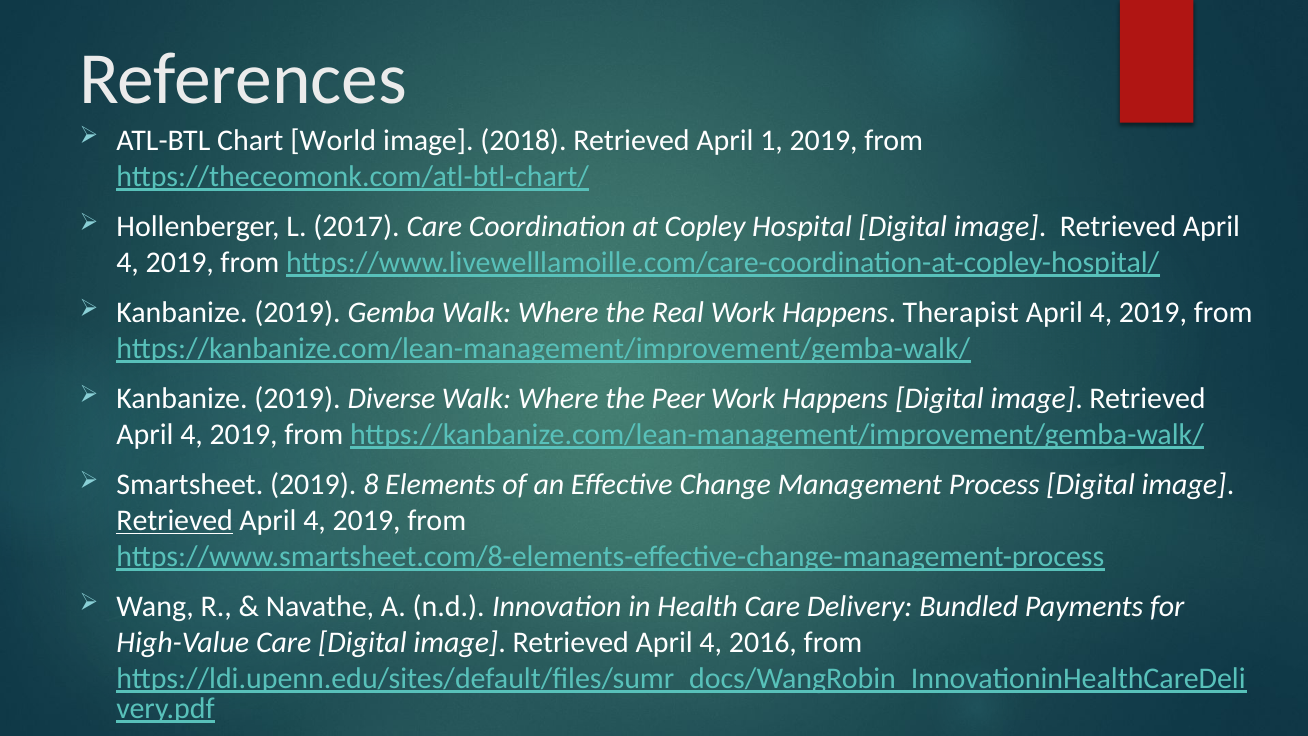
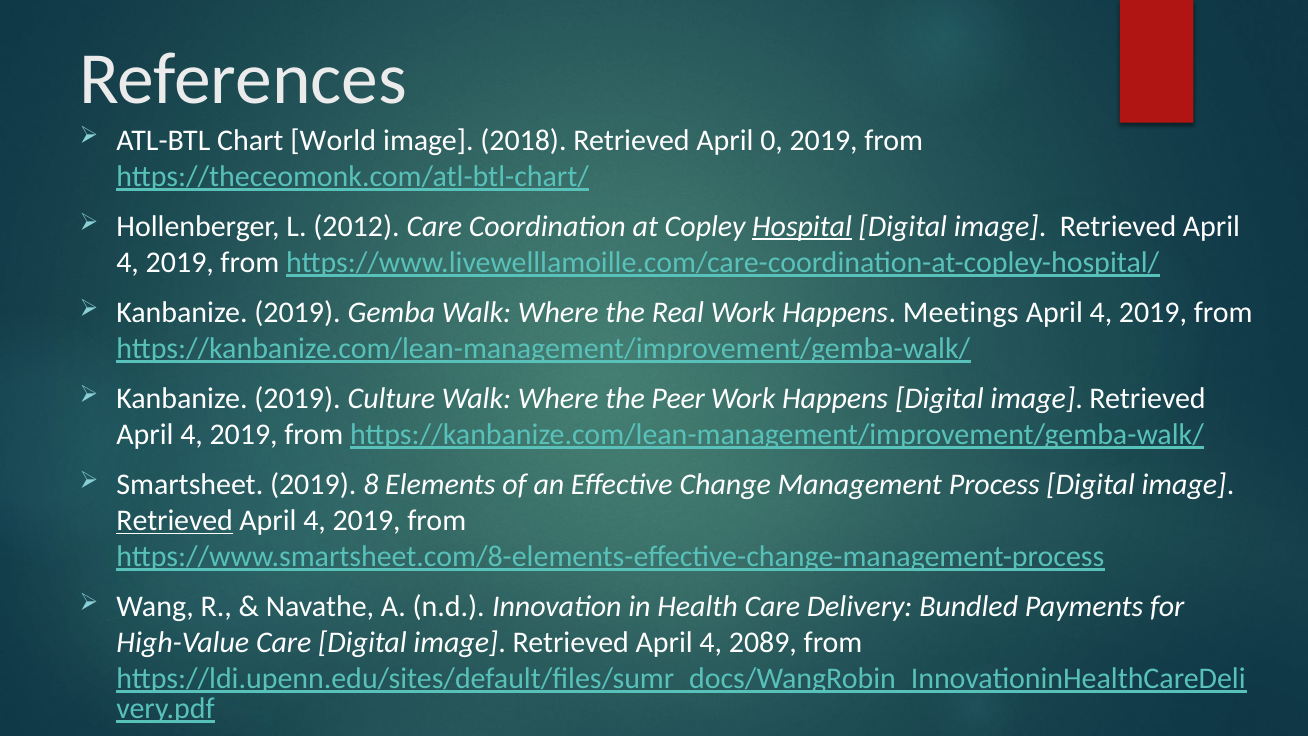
1: 1 -> 0
2017: 2017 -> 2012
Hospital underline: none -> present
Therapist: Therapist -> Meetings
Diverse: Diverse -> Culture
2016: 2016 -> 2089
